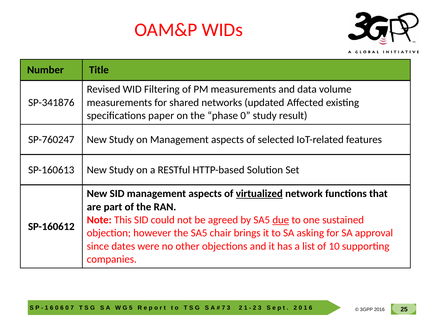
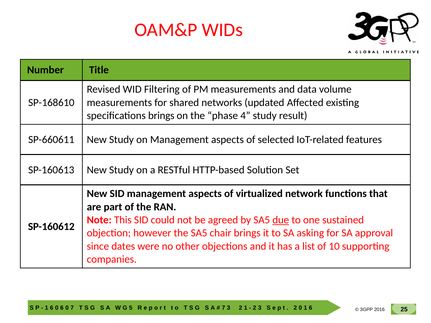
SP-341876: SP-341876 -> SP-168610
specifications paper: paper -> brings
phase 0: 0 -> 4
SP-760247: SP-760247 -> SP-660611
virtualized underline: present -> none
